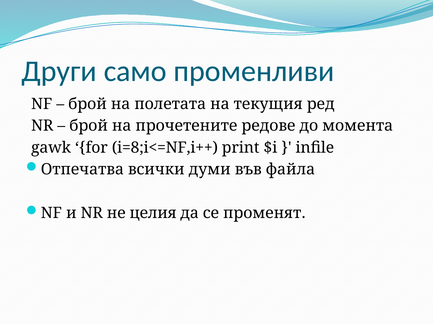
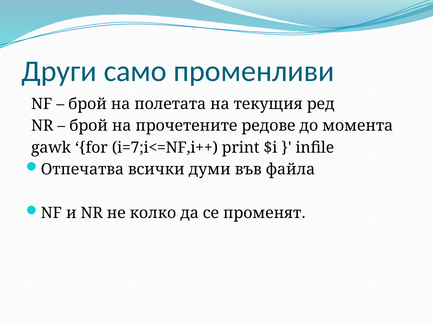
i=8;i<=NF,i++: i=8;i<=NF,i++ -> i=7;i<=NF,i++
целия: целия -> колко
